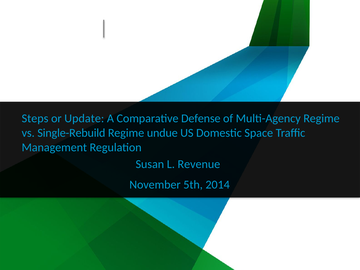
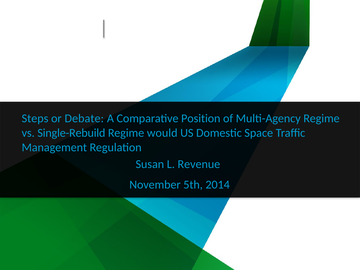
Update: Update -> Debate
Defense: Defense -> Position
undue: undue -> would
